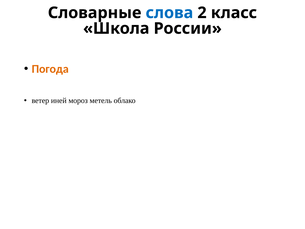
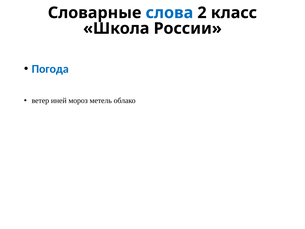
Погода colour: orange -> blue
